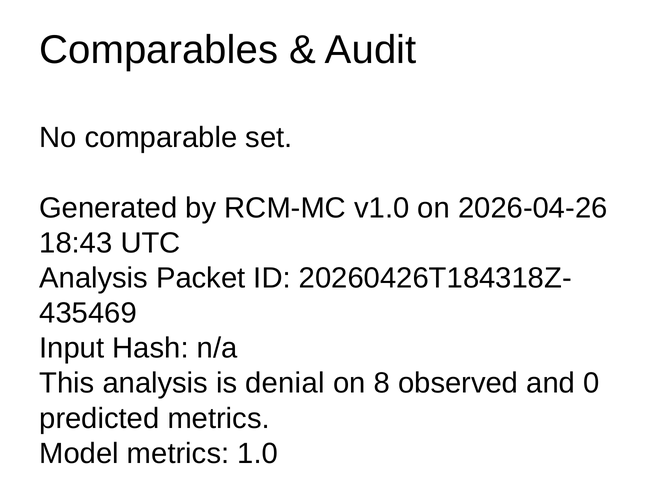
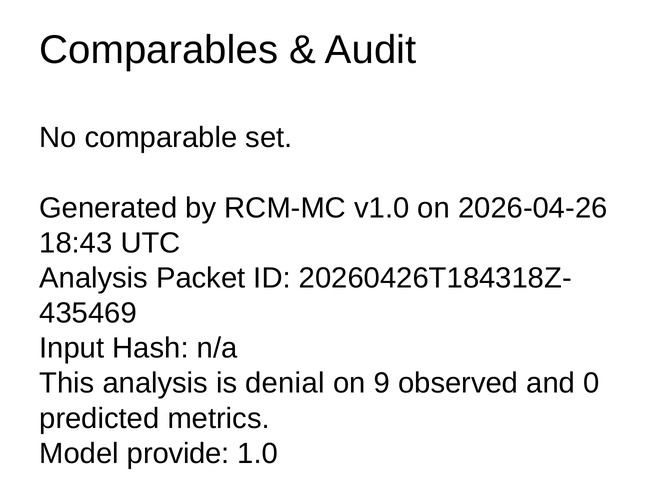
8: 8 -> 9
Model metrics: metrics -> provide
